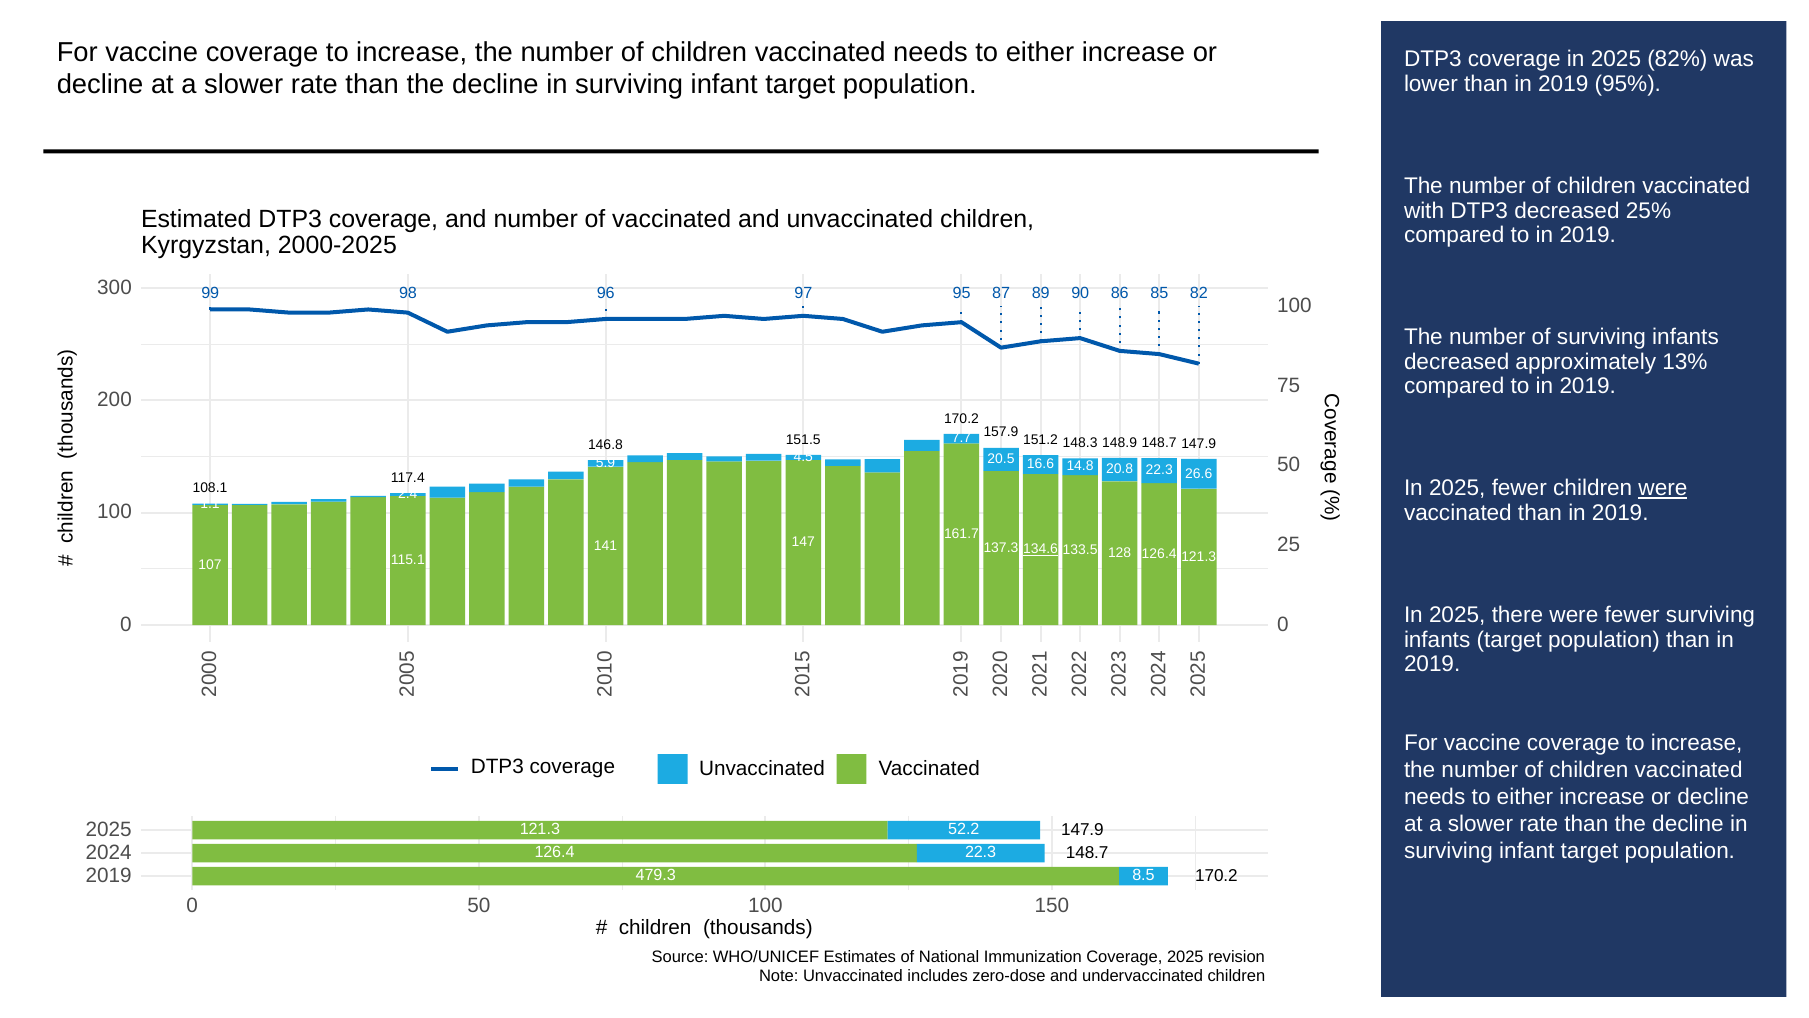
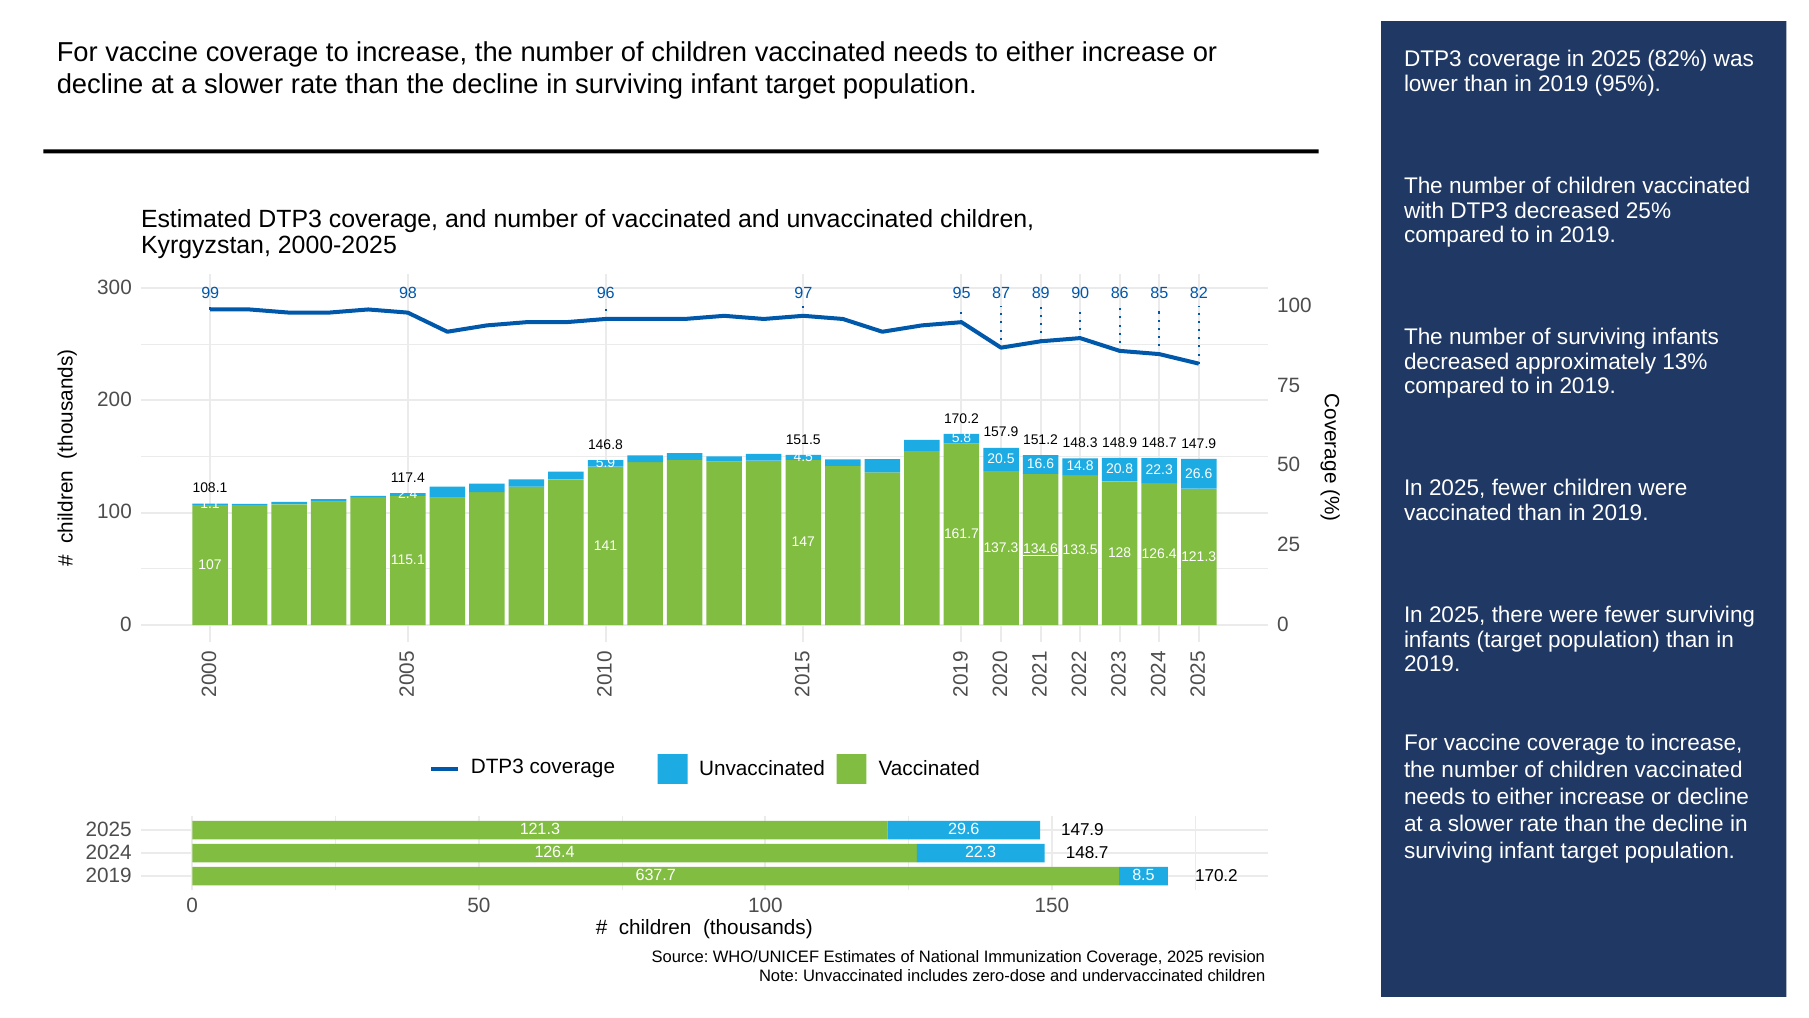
7.7: 7.7 -> 5.8
were at (1663, 488) underline: present -> none
52.2: 52.2 -> 29.6
479.3: 479.3 -> 637.7
